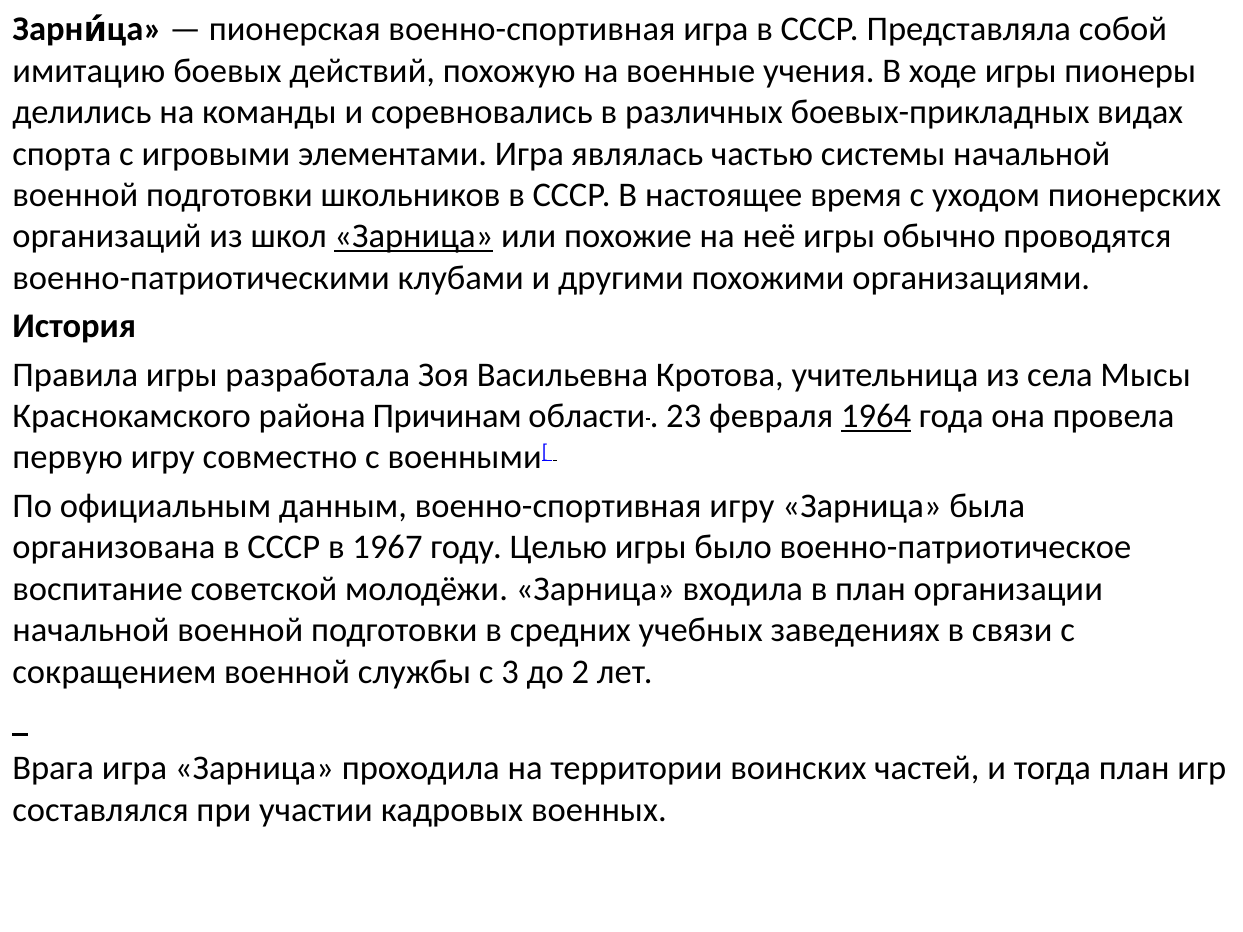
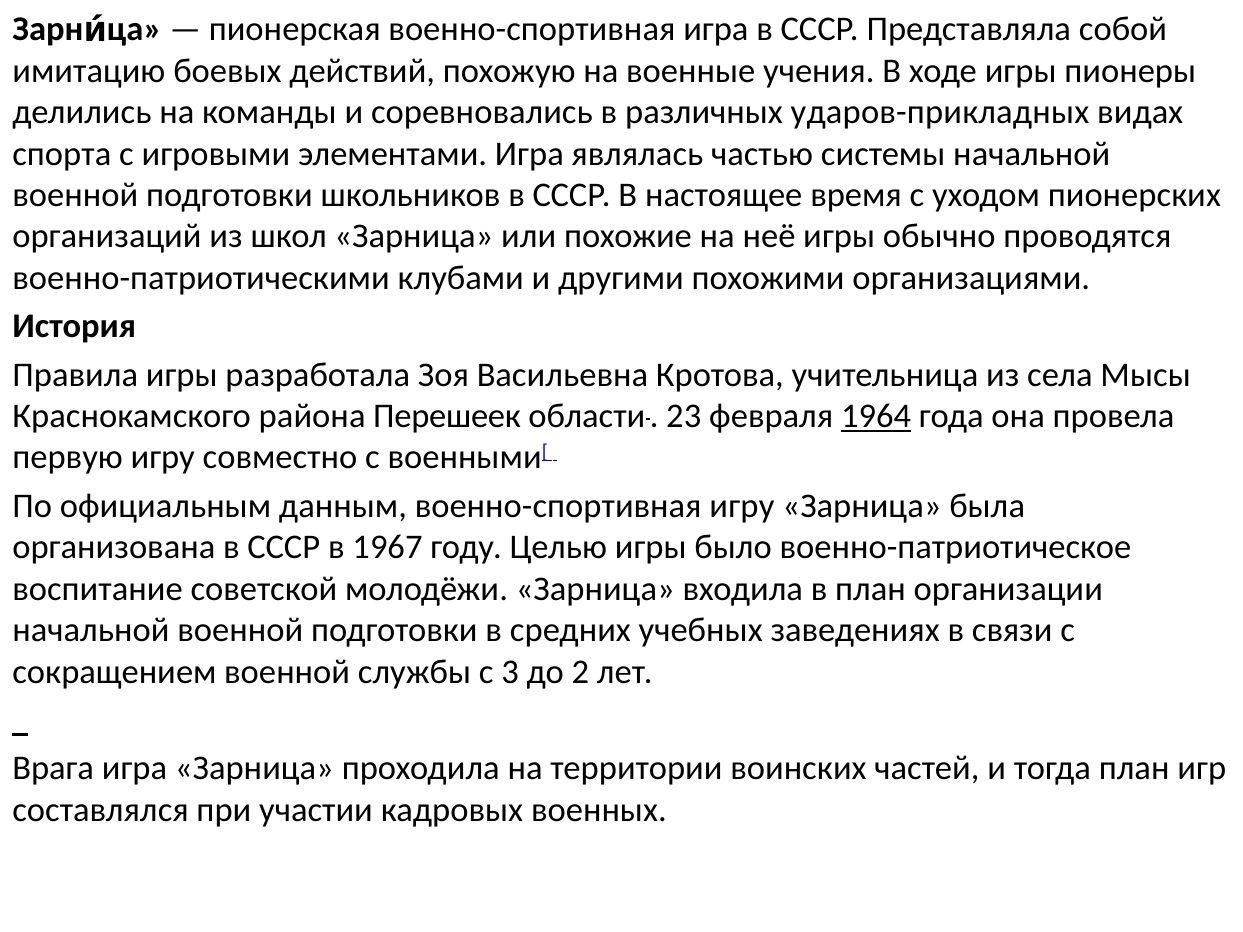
боевых-прикладных: боевых-прикладных -> ударов-прикладных
Зарница at (414, 237) underline: present -> none
Причинам: Причинам -> Перешеек
